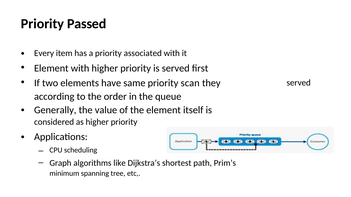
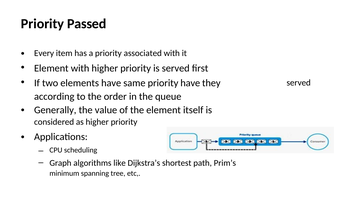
priority scan: scan -> have
